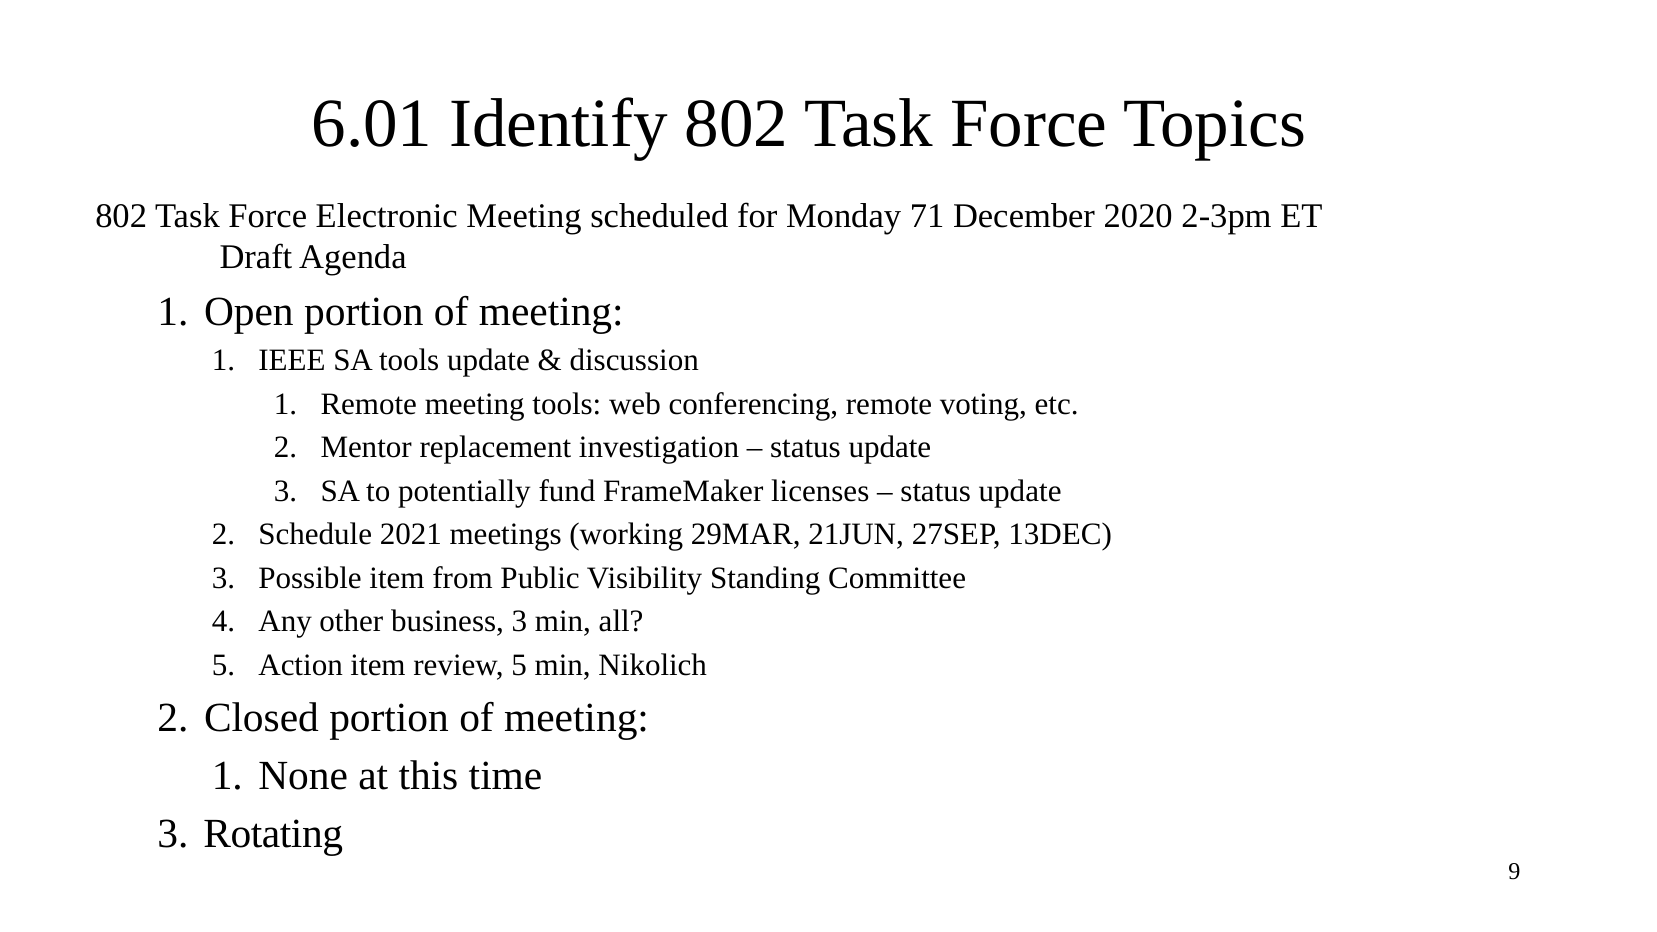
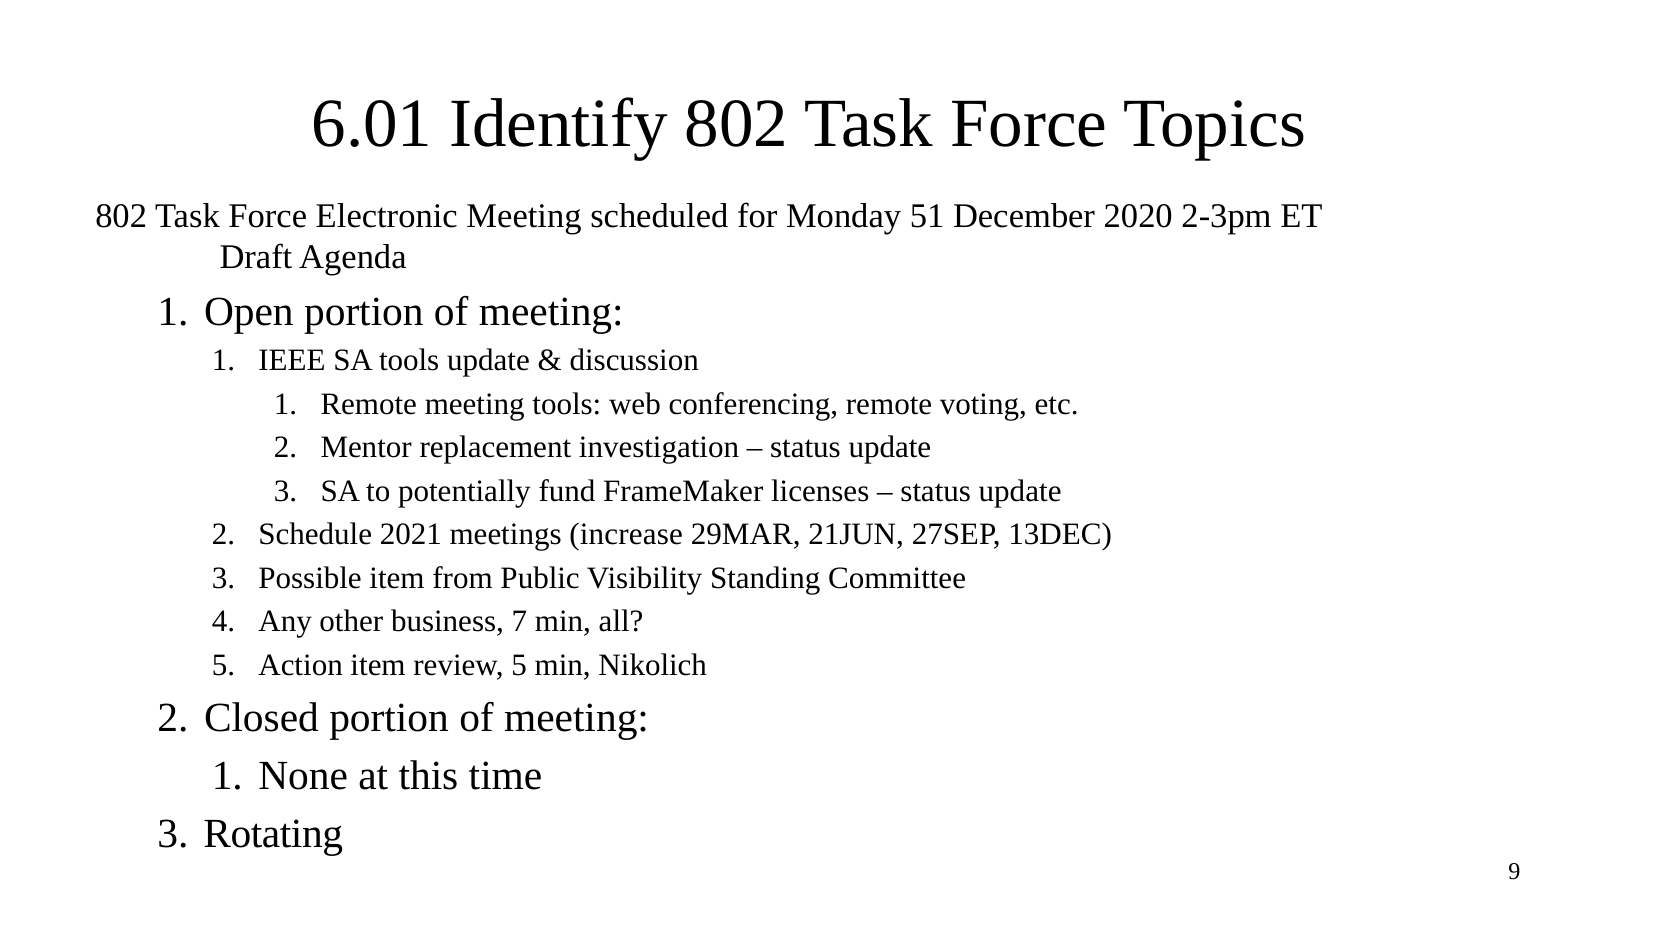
71: 71 -> 51
working: working -> increase
business 3: 3 -> 7
